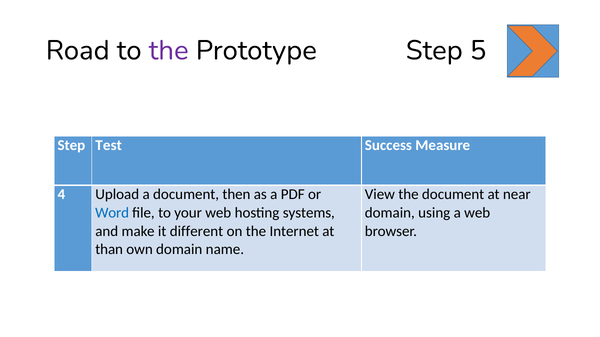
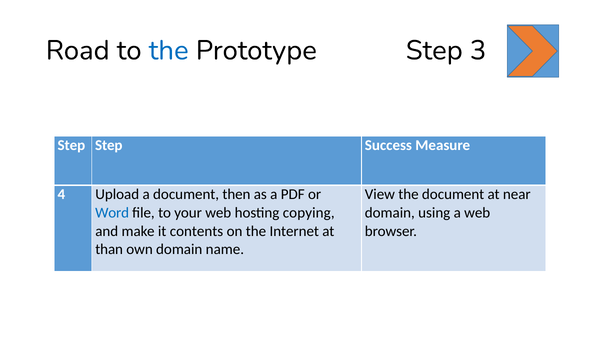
the at (169, 50) colour: purple -> blue
5: 5 -> 3
Step Test: Test -> Step
systems: systems -> copying
different: different -> contents
